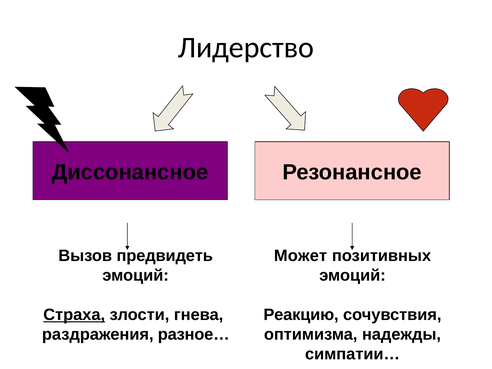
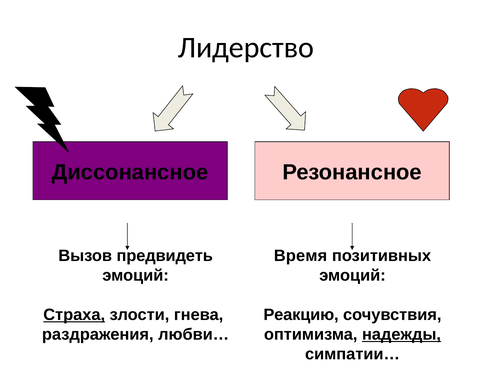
Может: Может -> Время
разное…: разное… -> любви…
надежды underline: none -> present
